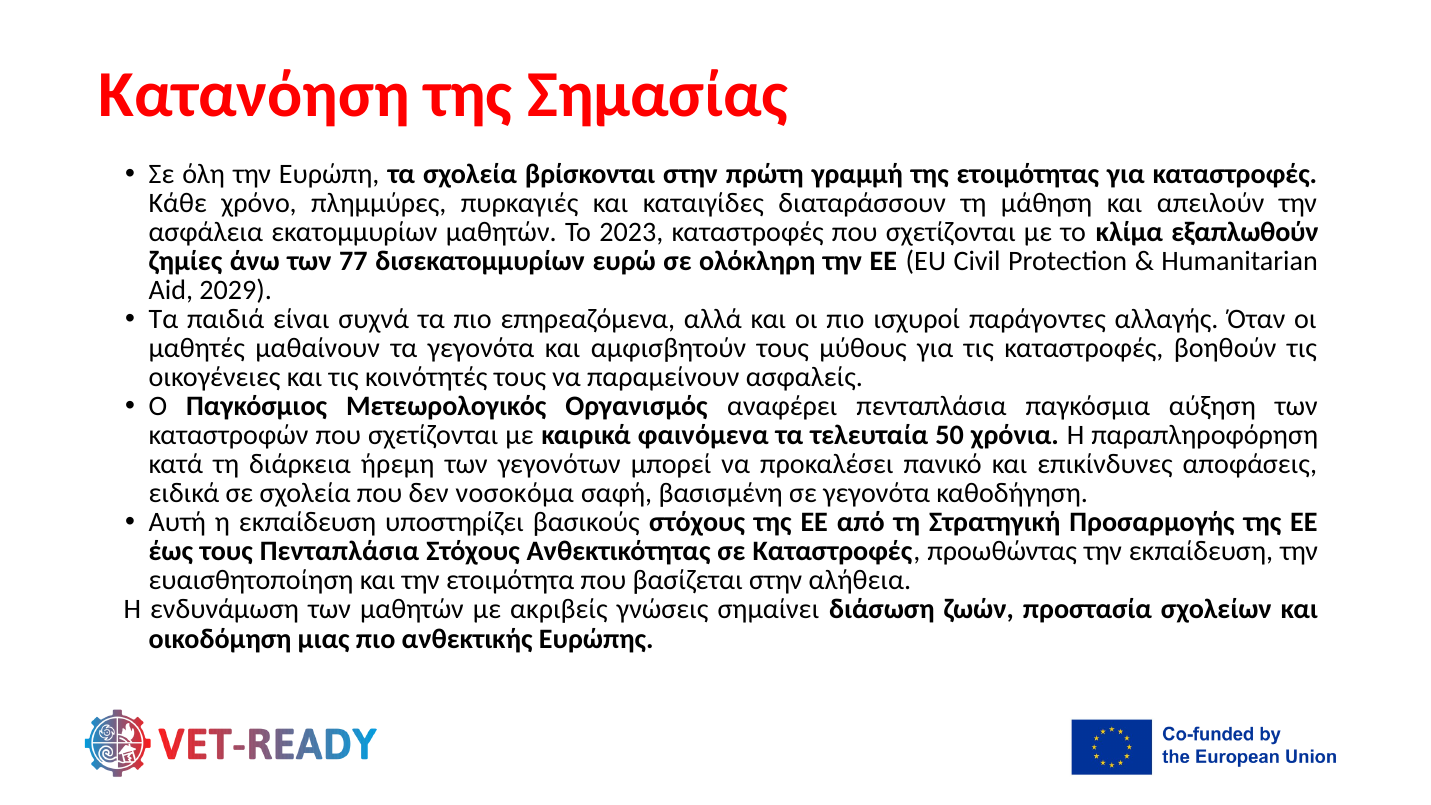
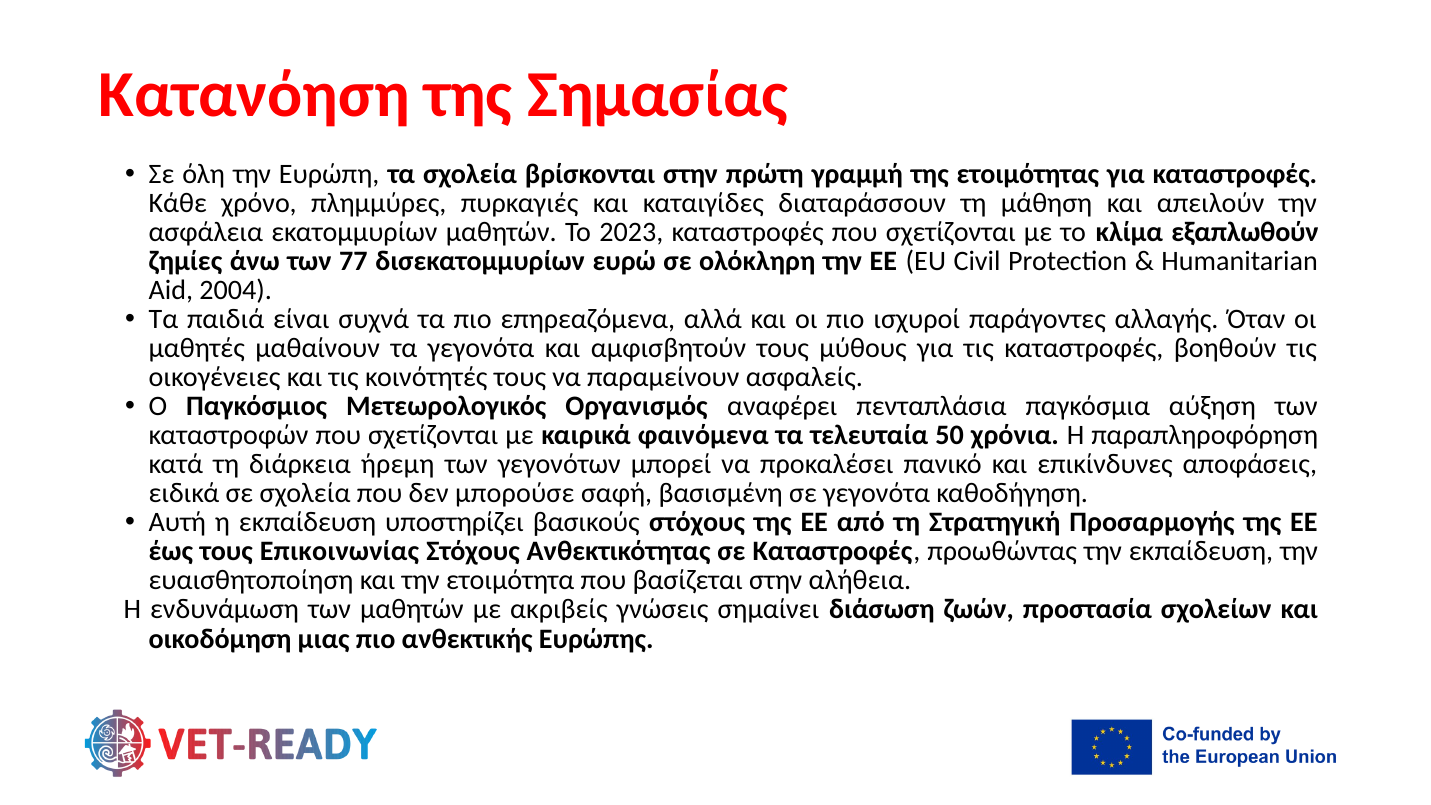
2029: 2029 -> 2004
νοσοκόμα: νοσοκόμα -> μπορούσε
τους Πενταπλάσια: Πενταπλάσια -> Επικοινωνίας
